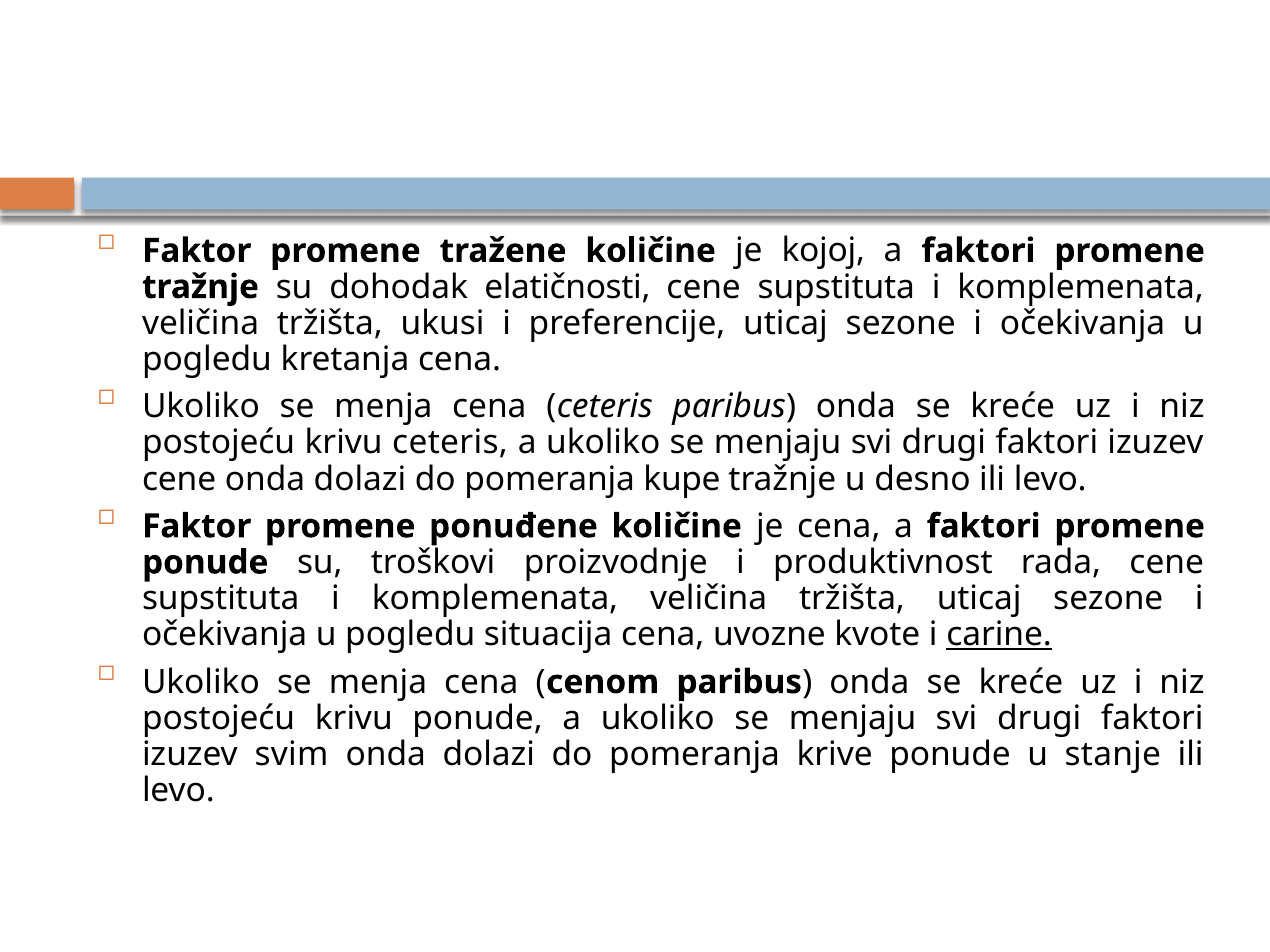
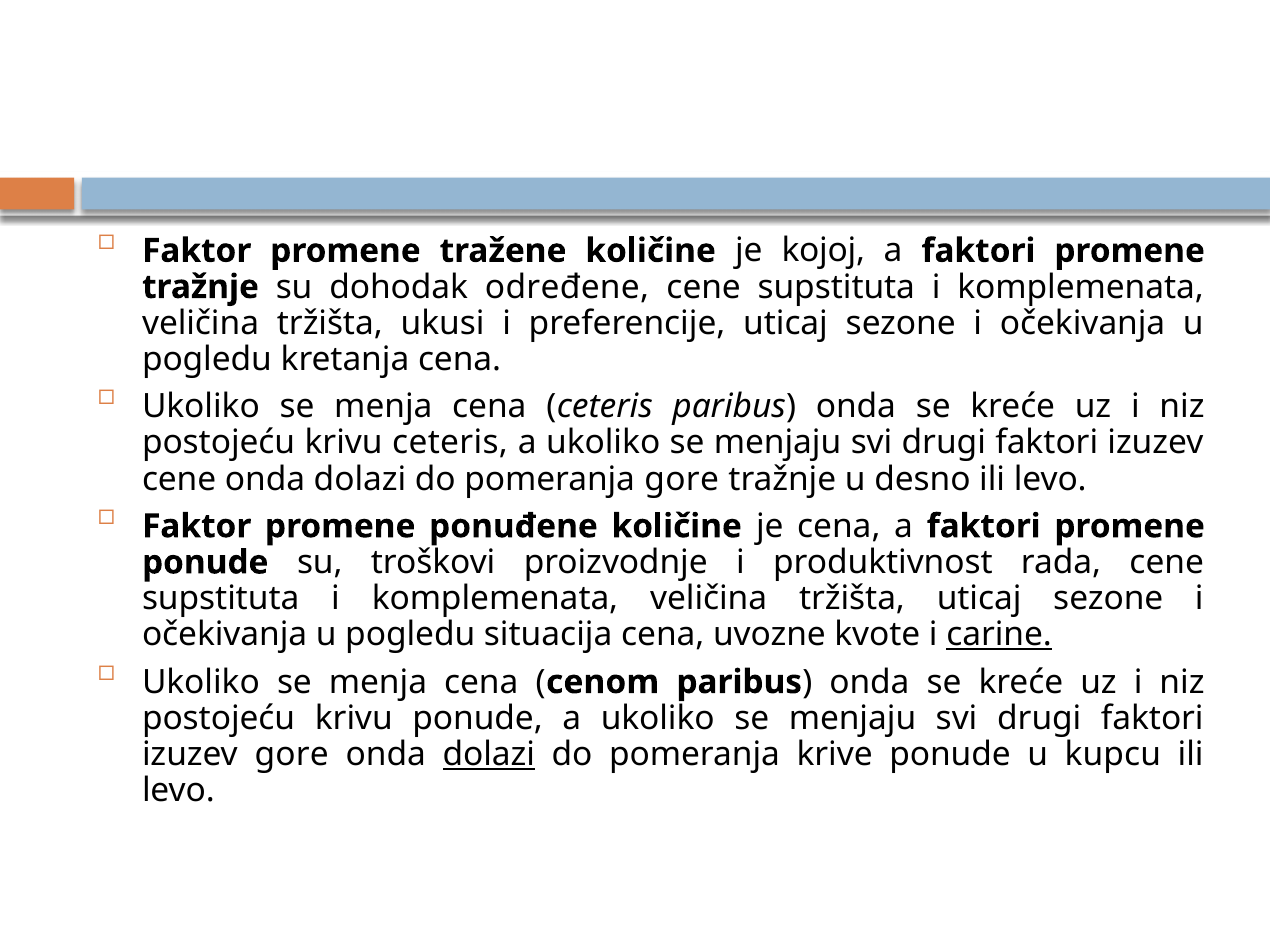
elatičnosti: elatičnosti -> određene
pomeranja kupe: kupe -> gore
izuzev svim: svim -> gore
dolazi at (489, 755) underline: none -> present
stanje: stanje -> kupcu
